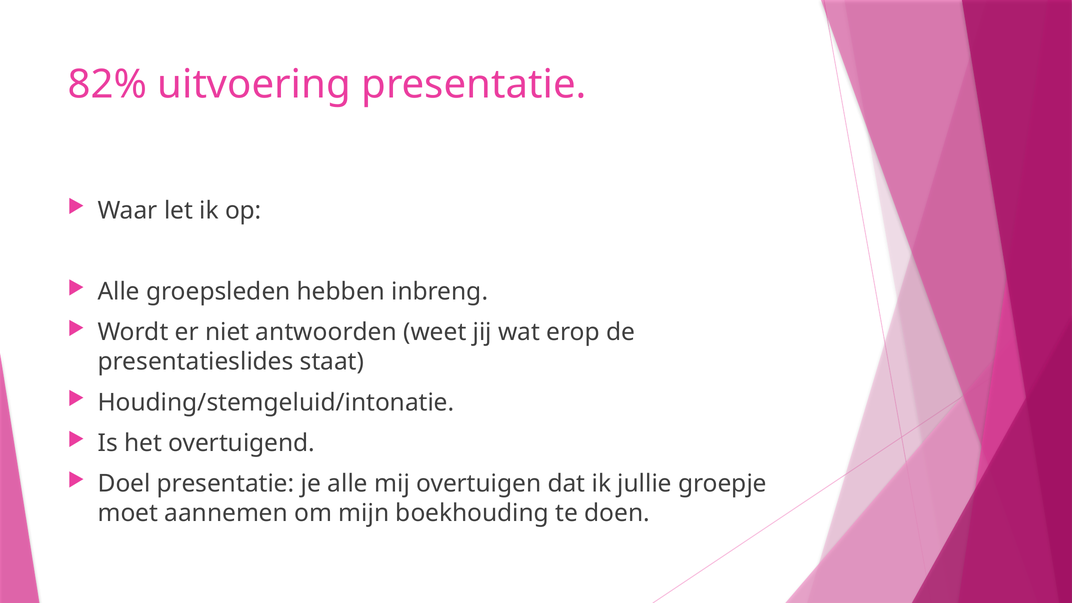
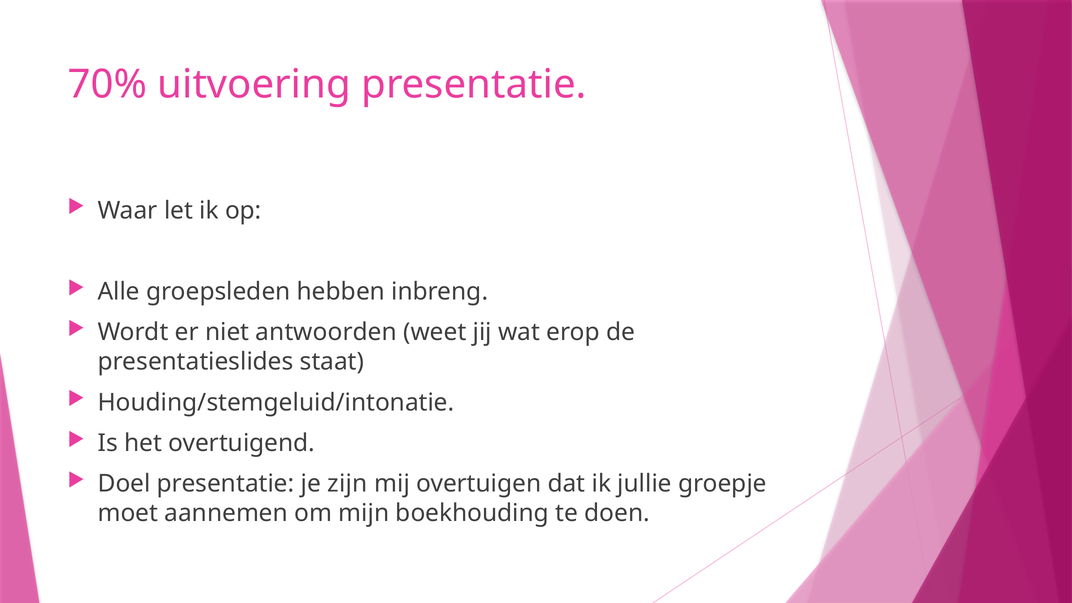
82%: 82% -> 70%
je alle: alle -> zijn
